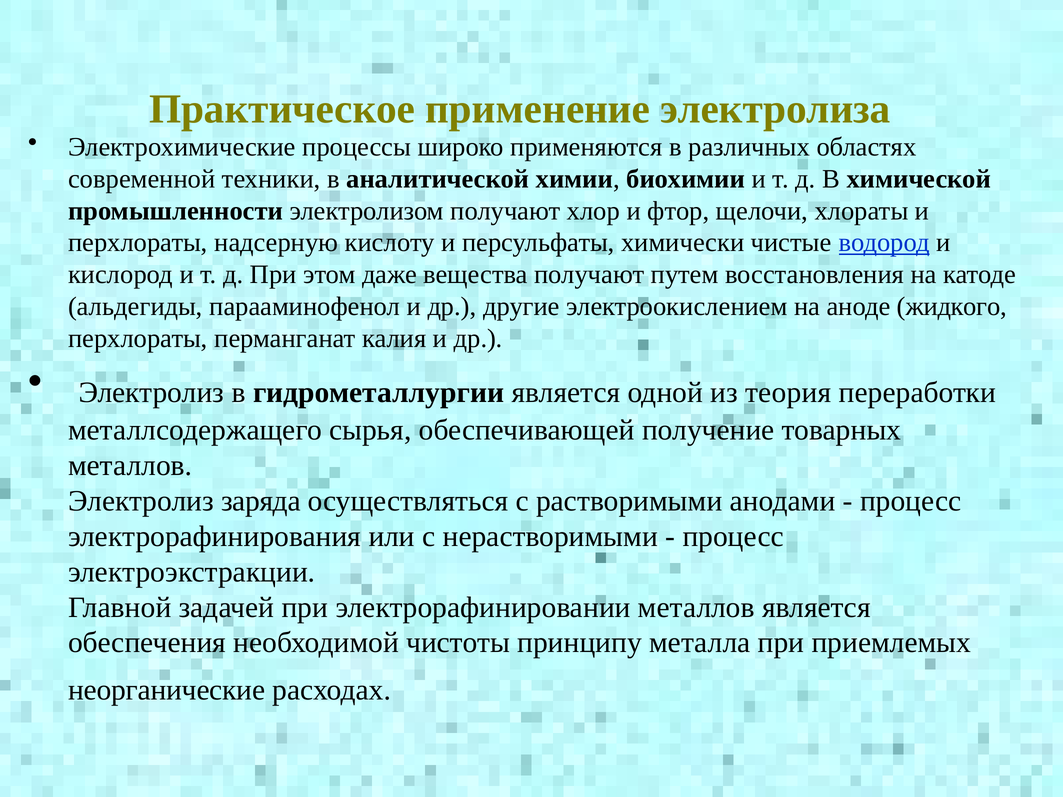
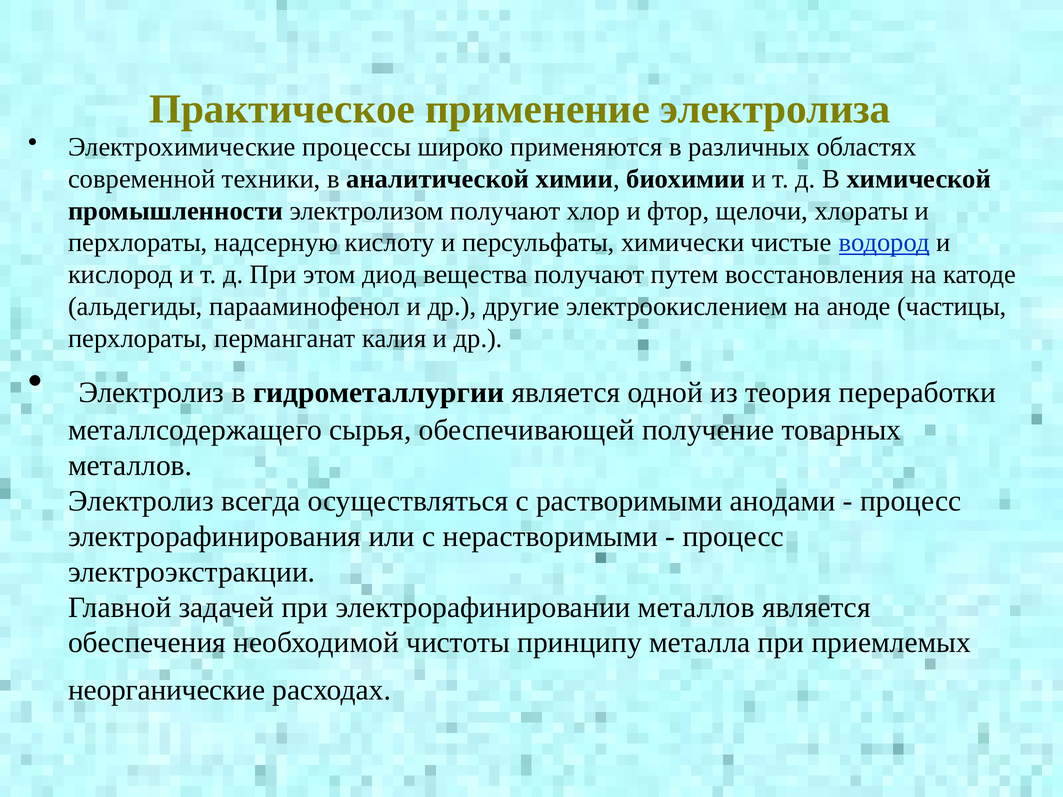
даже: даже -> диод
жидкого: жидкого -> частицы
заряда: заряда -> всегда
